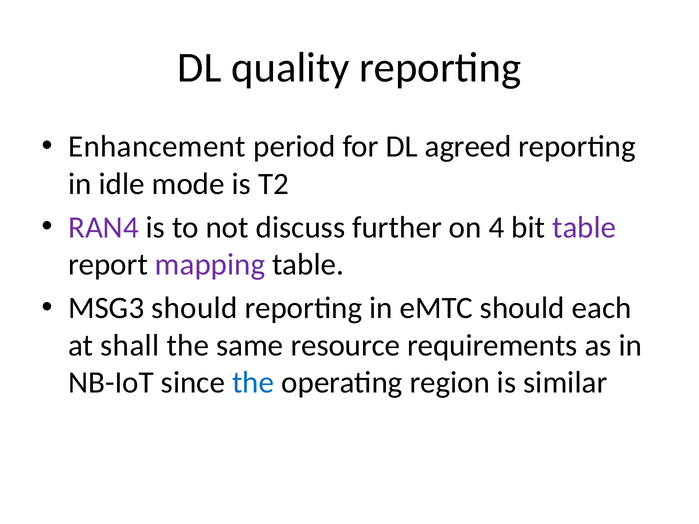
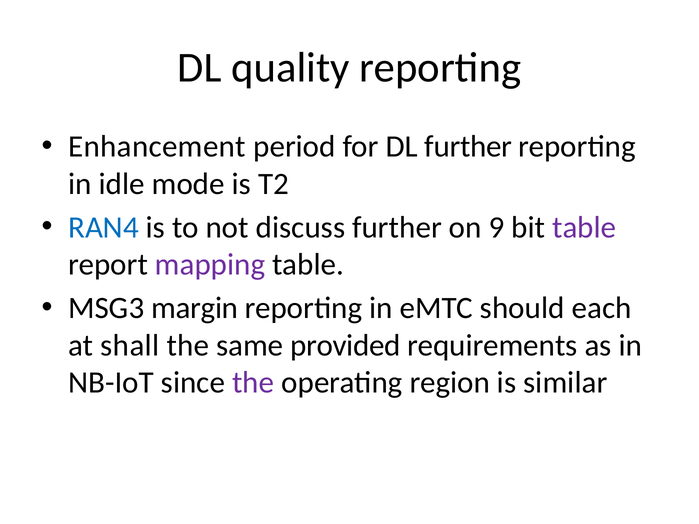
DL agreed: agreed -> further
RAN4 colour: purple -> blue
4: 4 -> 9
MSG3 should: should -> margin
resource: resource -> provided
the at (253, 383) colour: blue -> purple
